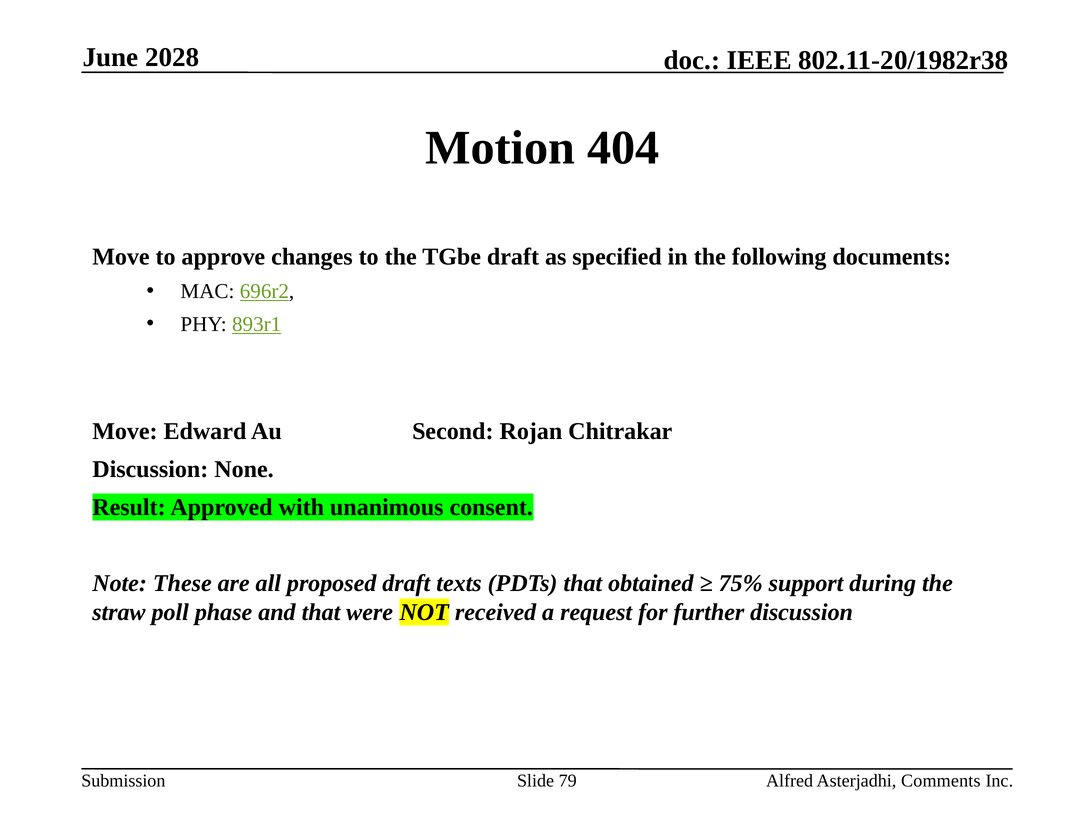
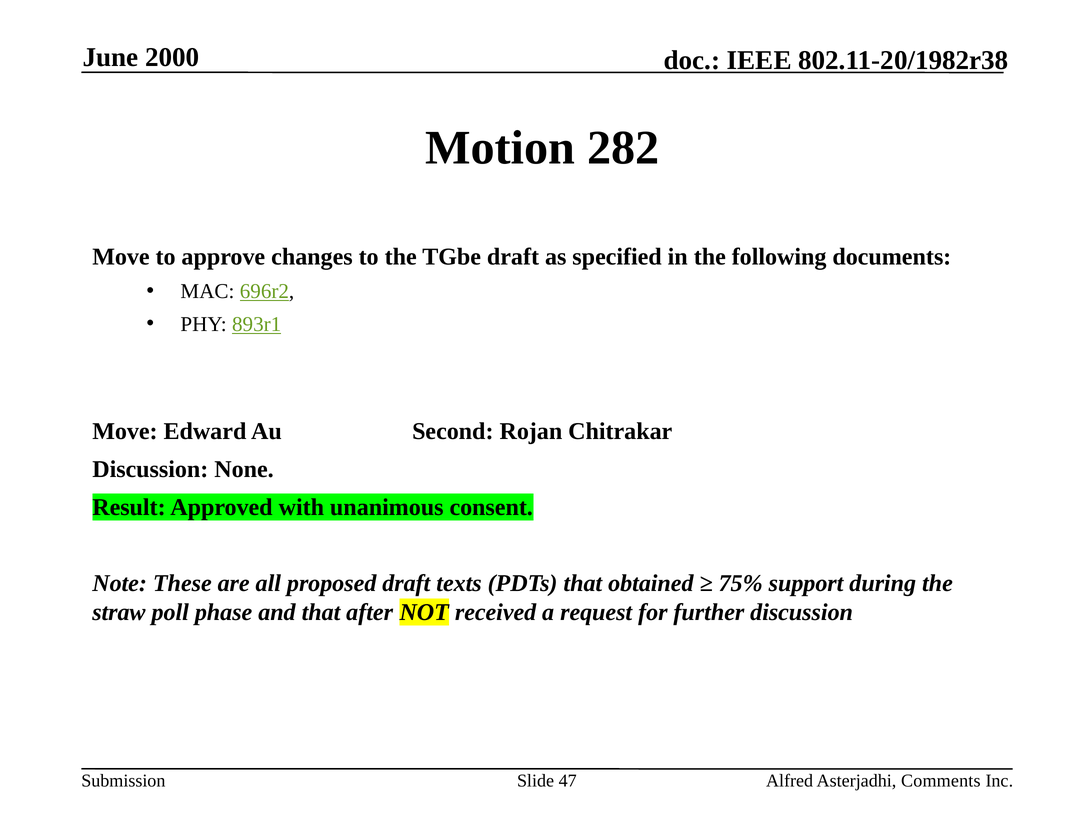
2028: 2028 -> 2000
404: 404 -> 282
were: were -> after
79: 79 -> 47
